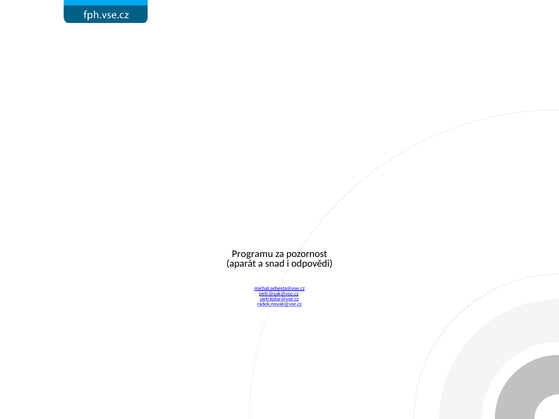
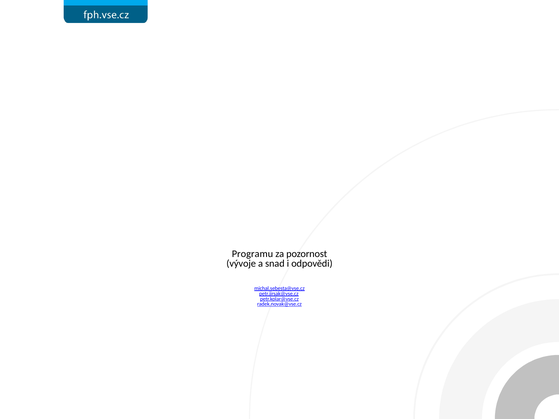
aparát: aparát -> vývoje
